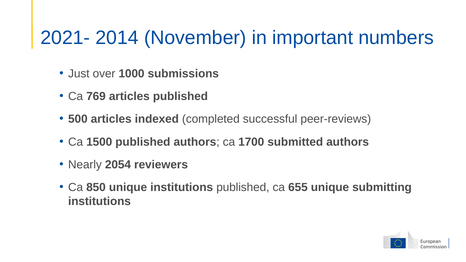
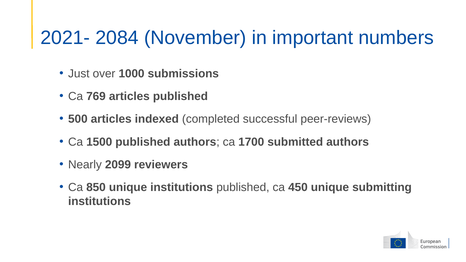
2014: 2014 -> 2084
2054: 2054 -> 2099
655: 655 -> 450
